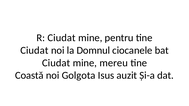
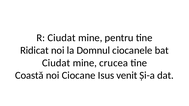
Ciudat at (34, 50): Ciudat -> Ridicat
mereu: mereu -> crucea
Golgota: Golgota -> Ciocane
auzit: auzit -> venit
